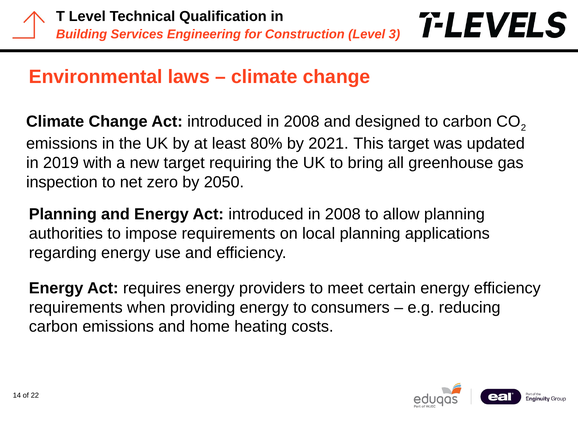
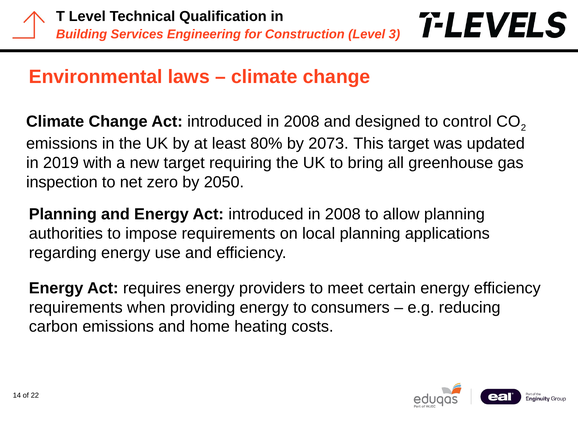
to carbon: carbon -> control
2021: 2021 -> 2073
